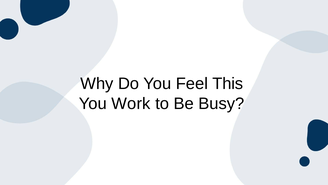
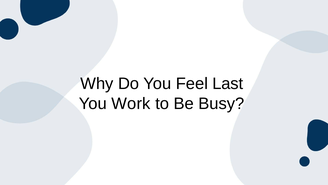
This: This -> Last
